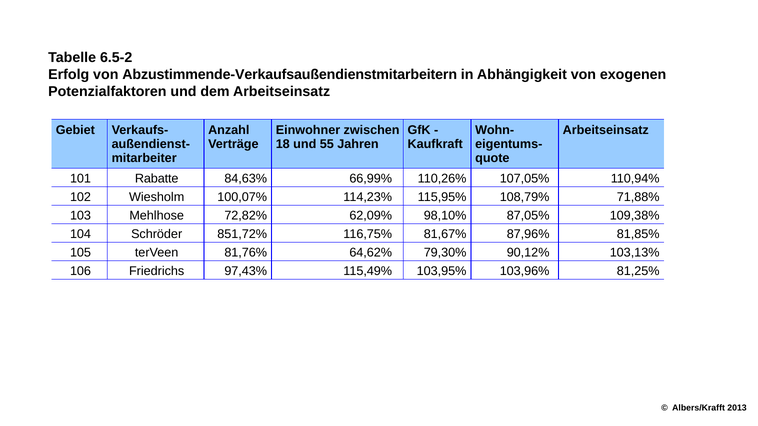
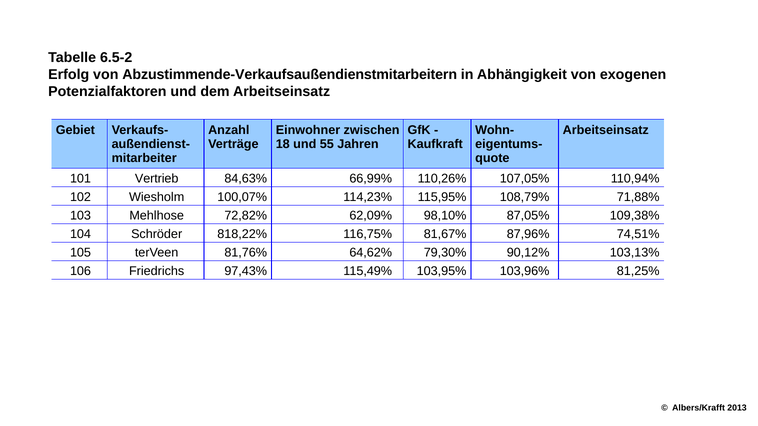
Rabatte: Rabatte -> Vertrieb
851,72%: 851,72% -> 818,22%
81,85%: 81,85% -> 74,51%
